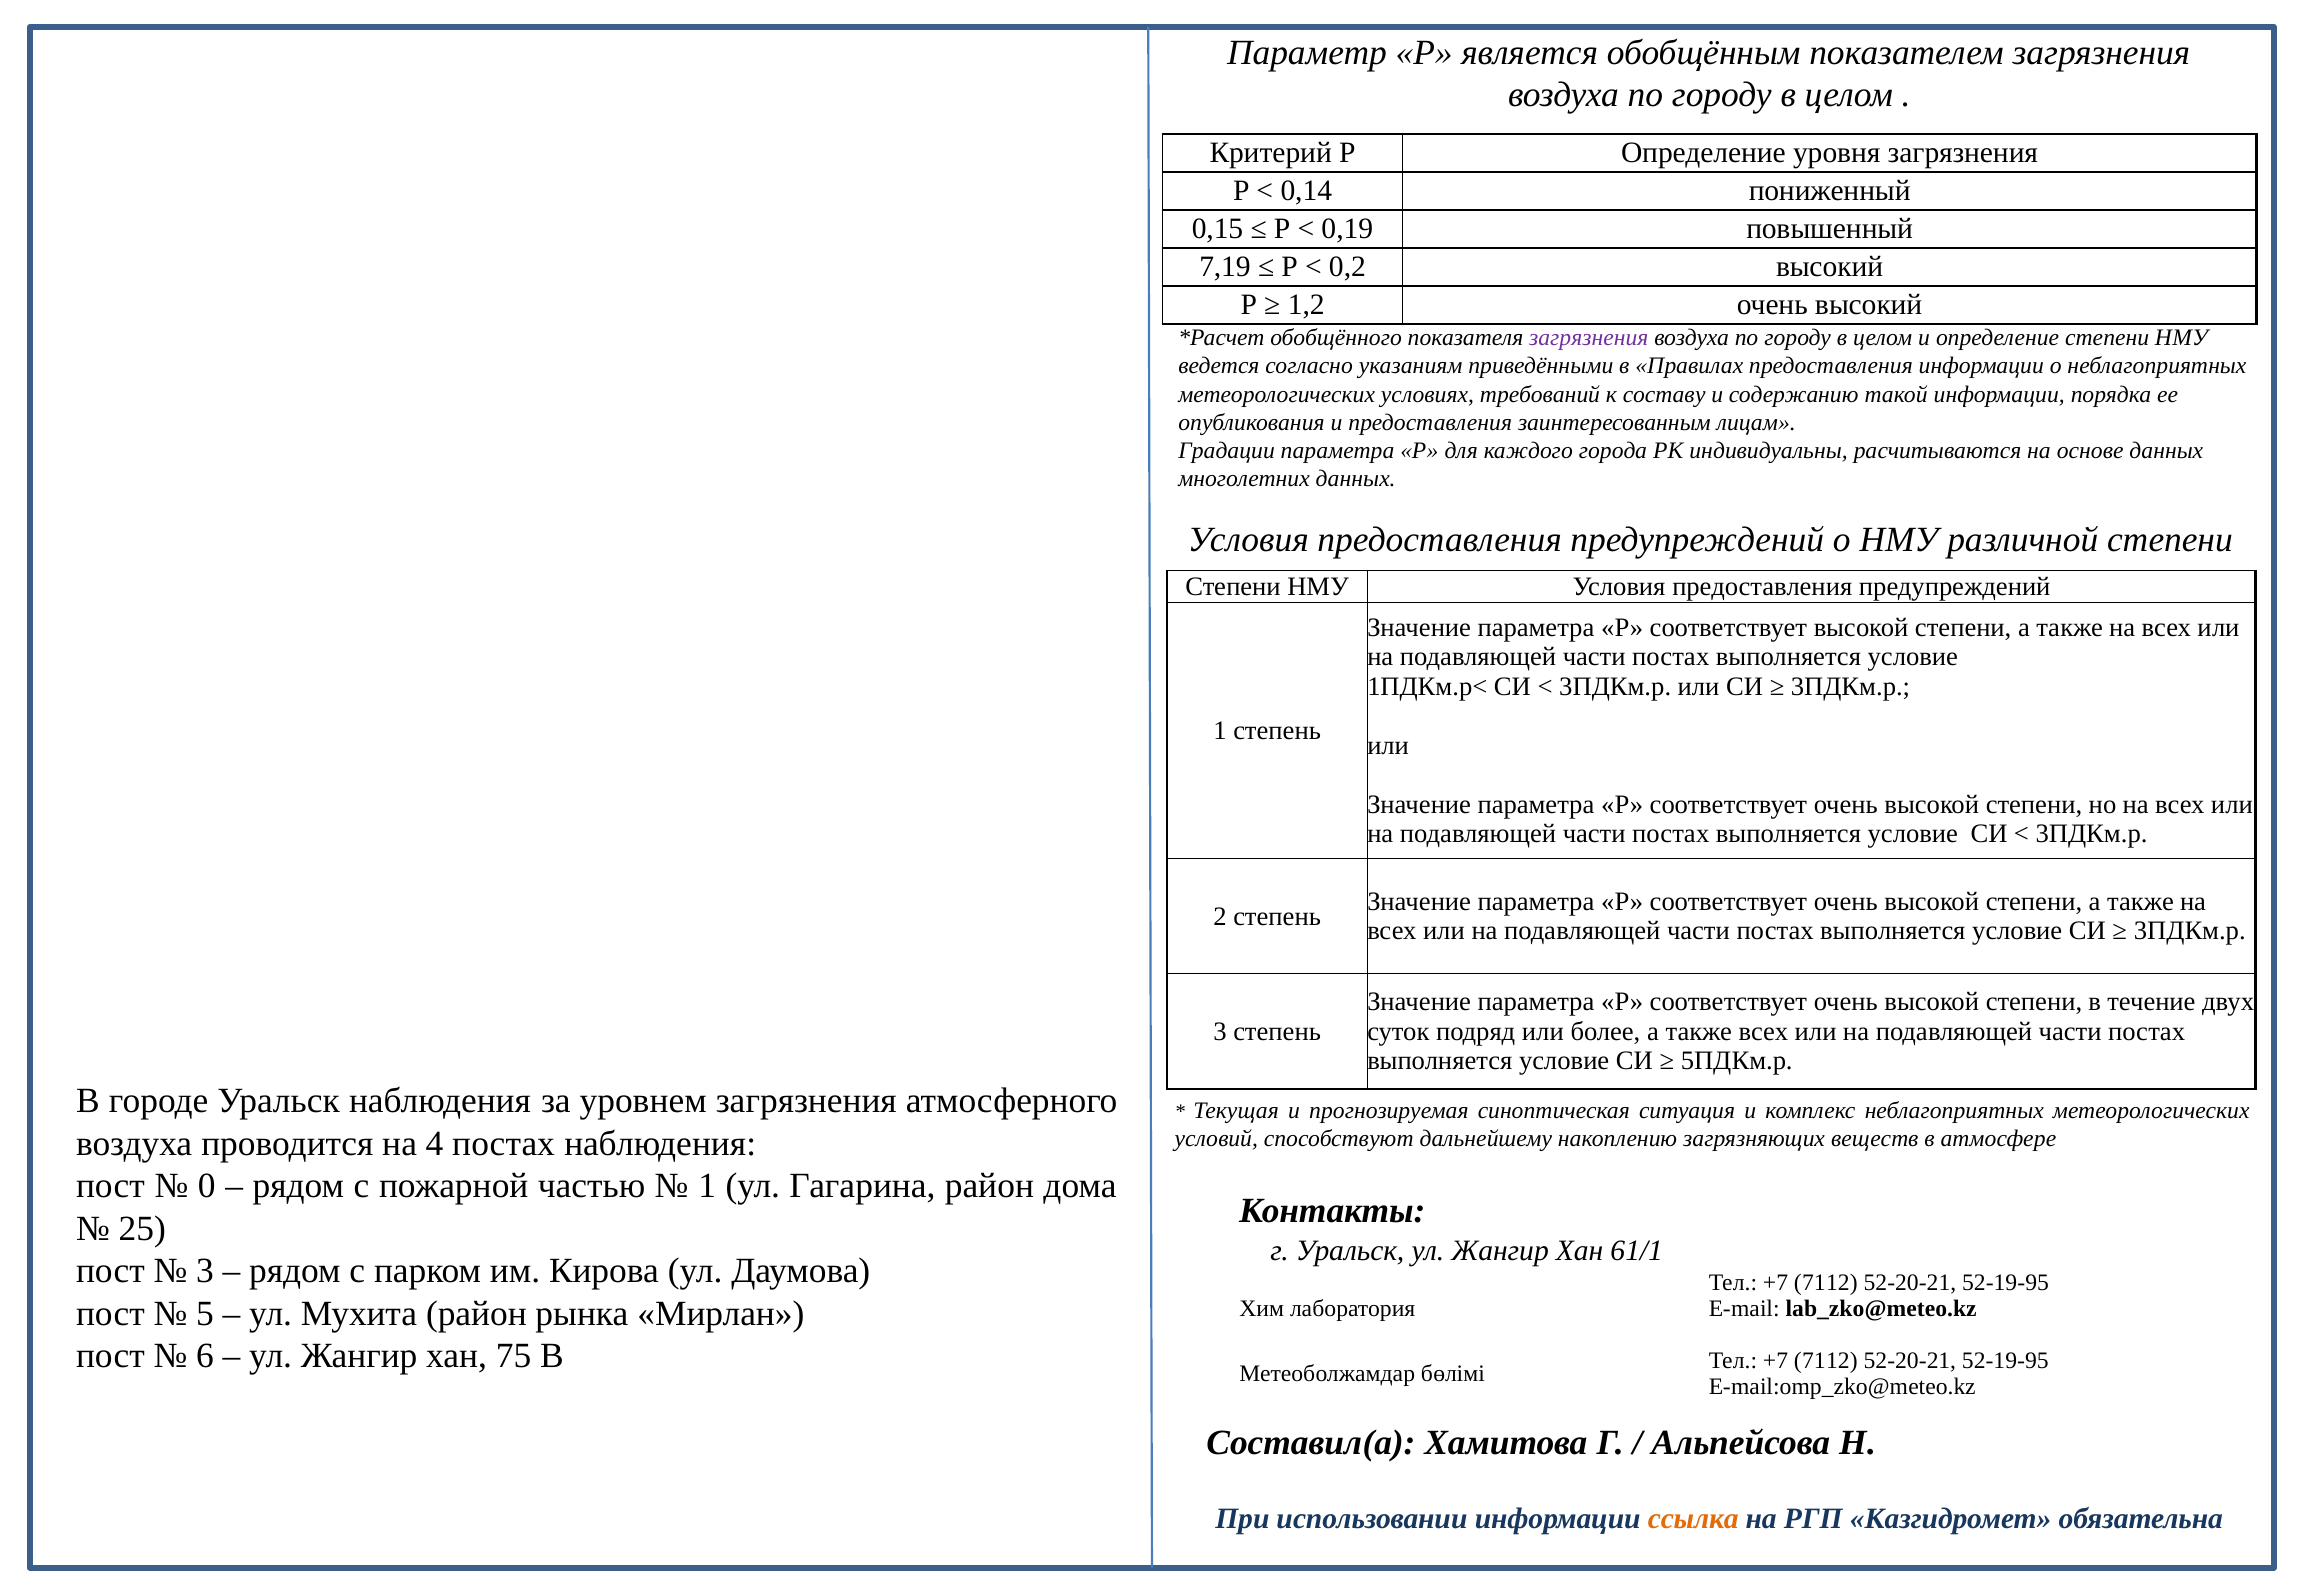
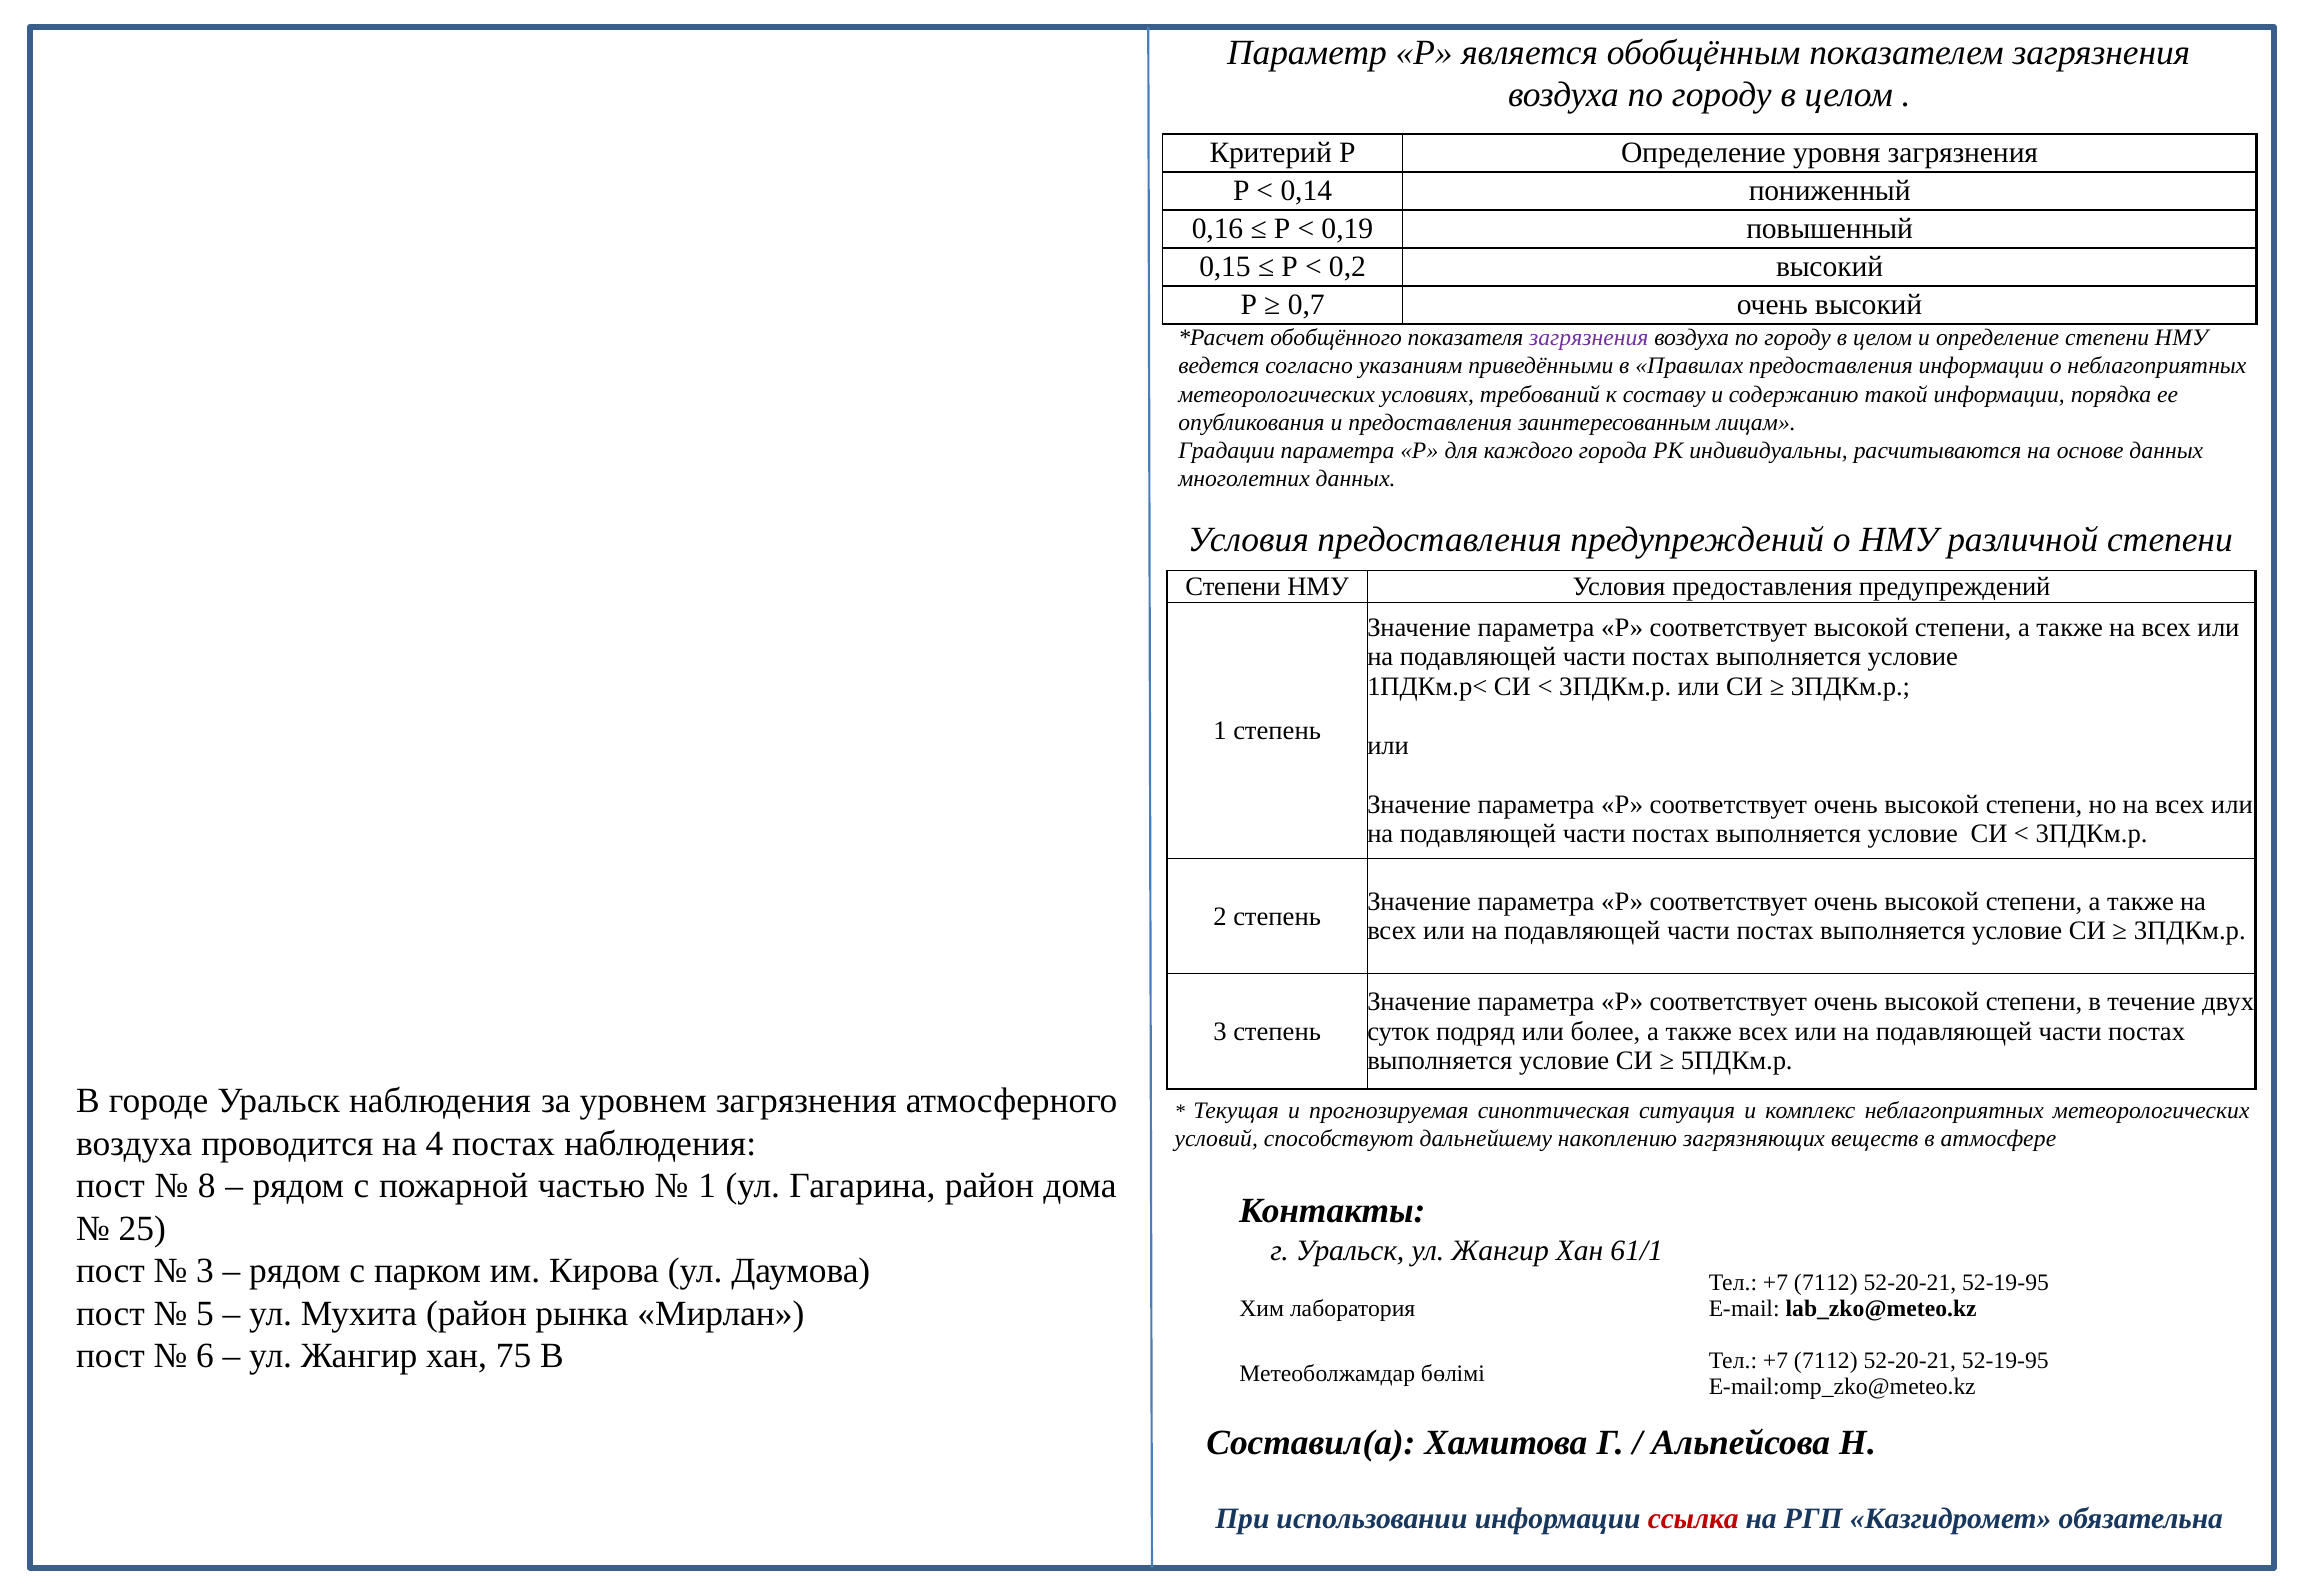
0,15: 0,15 -> 0,16
7,19: 7,19 -> 0,15
1,2: 1,2 -> 0,7
0: 0 -> 8
ссылка colour: orange -> red
